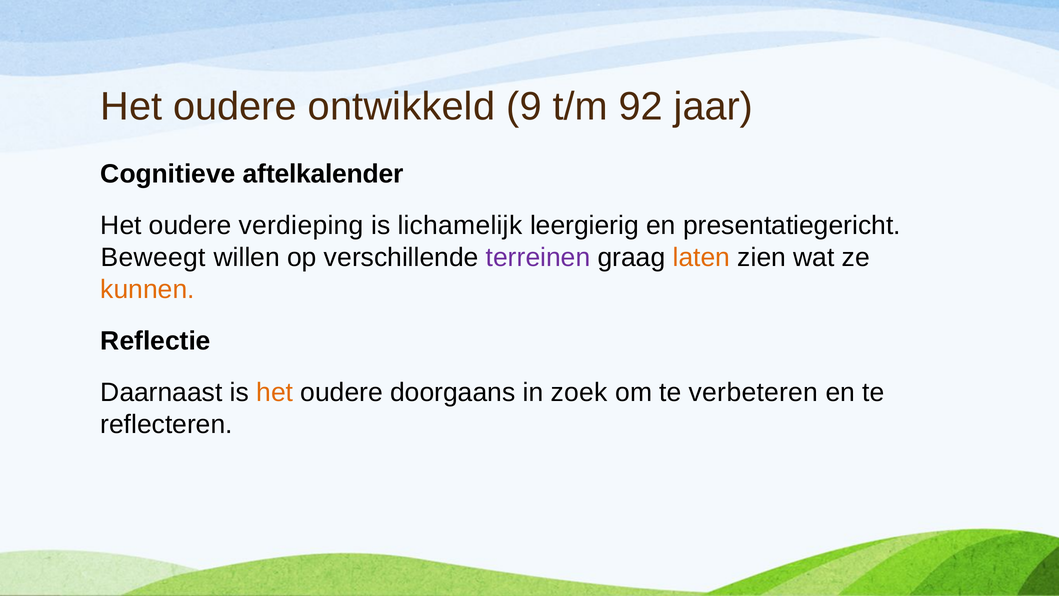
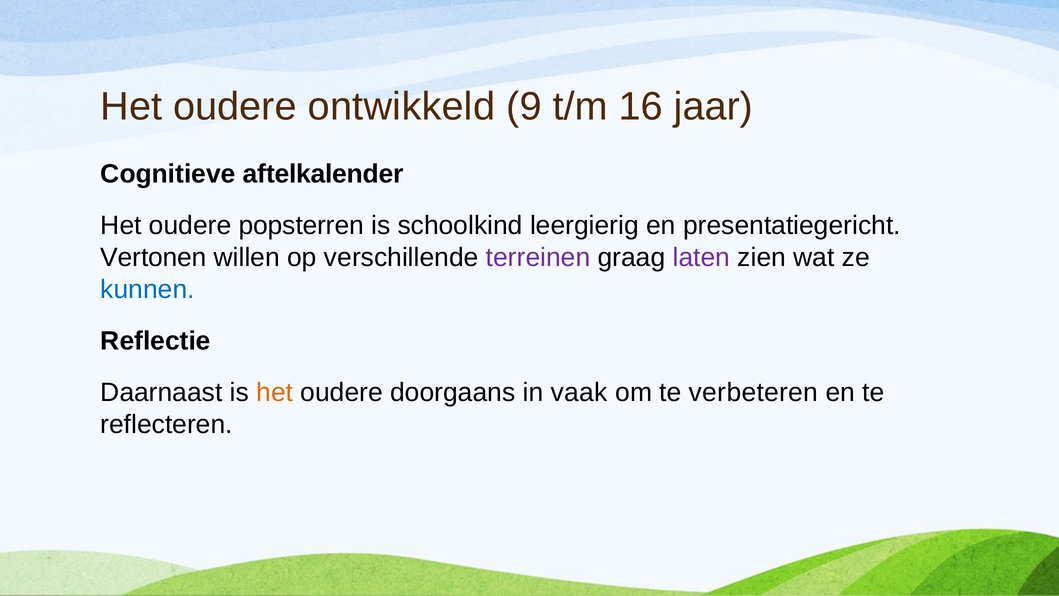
92: 92 -> 16
verdieping: verdieping -> popsterren
lichamelijk: lichamelijk -> schoolkind
Beweegt: Beweegt -> Vertonen
laten colour: orange -> purple
kunnen colour: orange -> blue
zoek: zoek -> vaak
